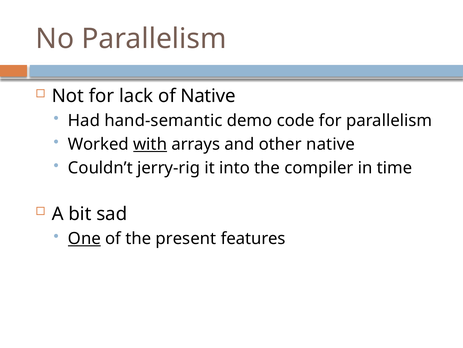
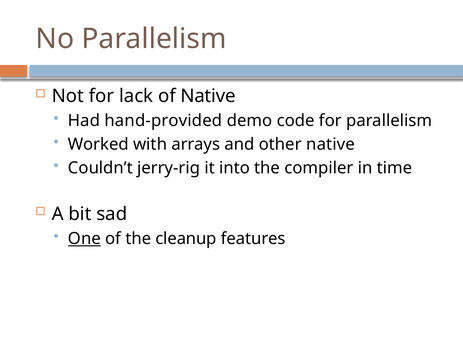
hand-semantic: hand-semantic -> hand-provided
with underline: present -> none
present: present -> cleanup
